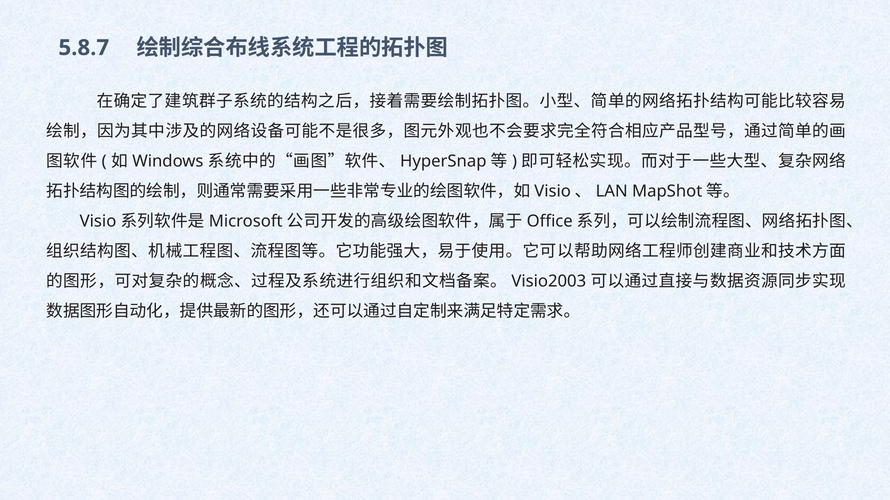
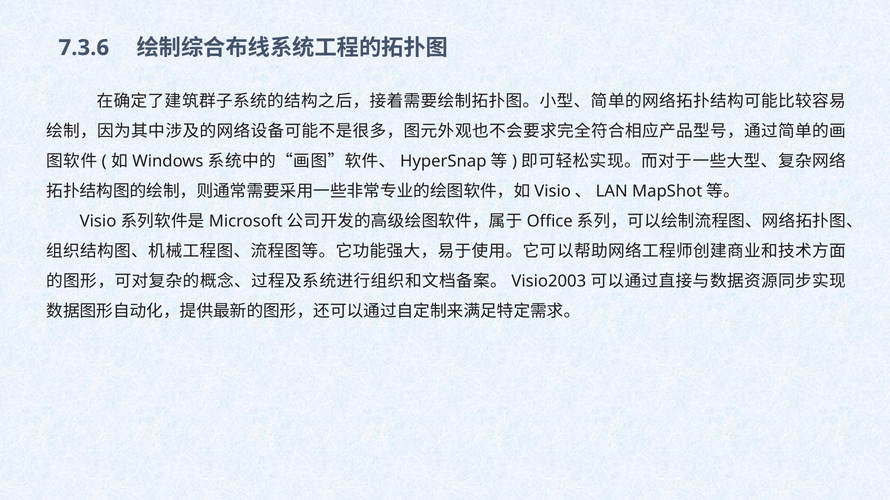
5.8.7: 5.8.7 -> 7.3.6
